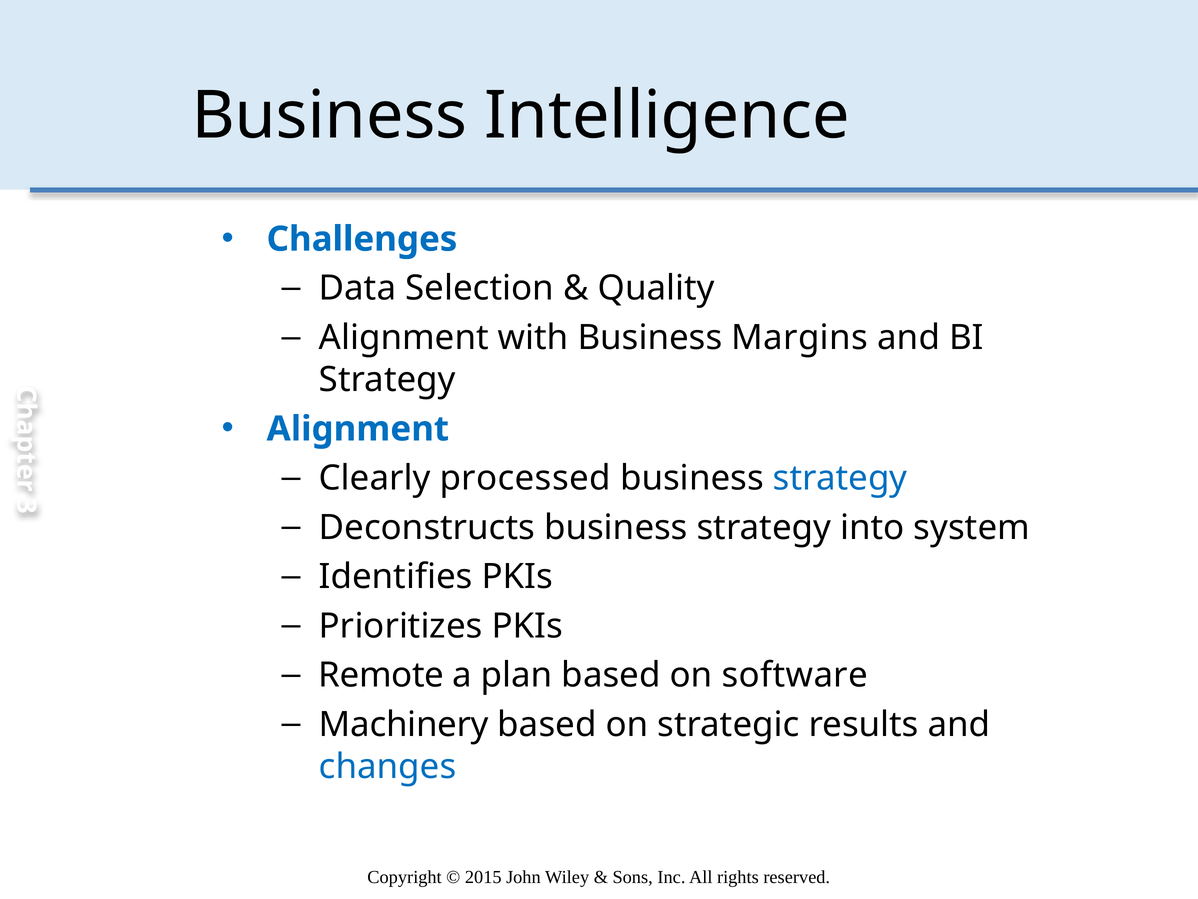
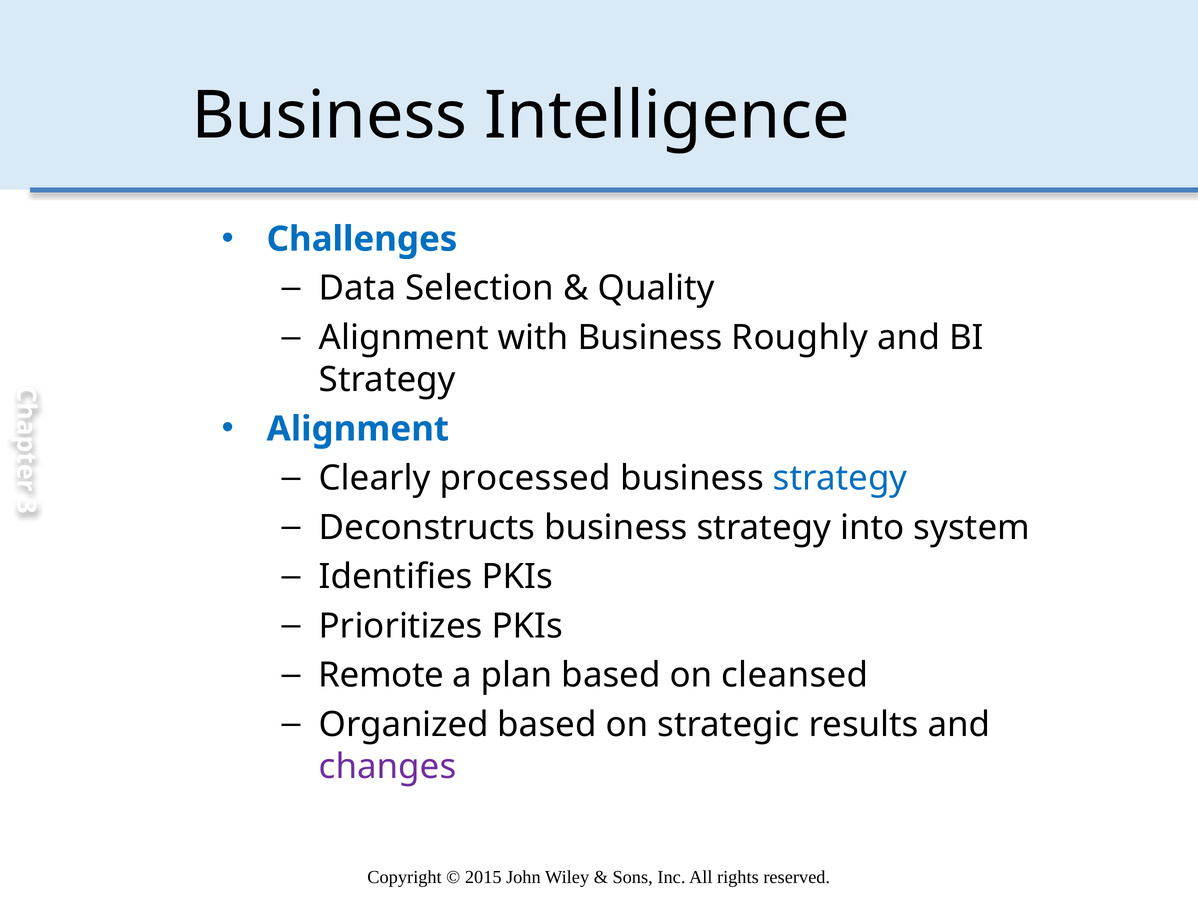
Margins: Margins -> Roughly
software: software -> cleansed
Machinery: Machinery -> Organized
changes colour: blue -> purple
